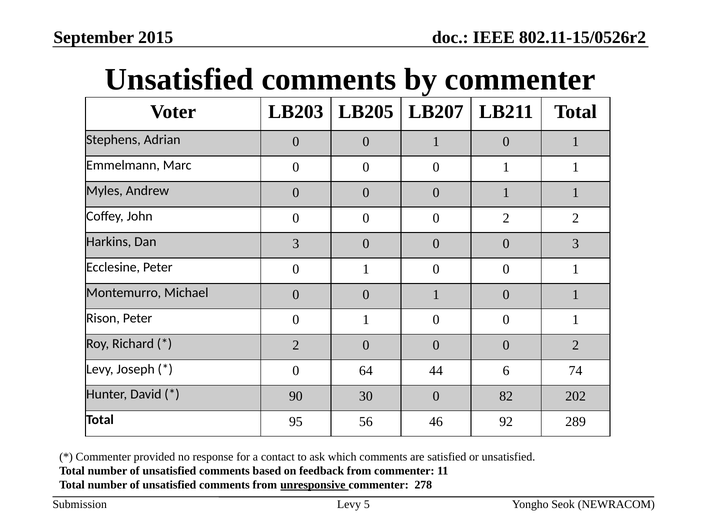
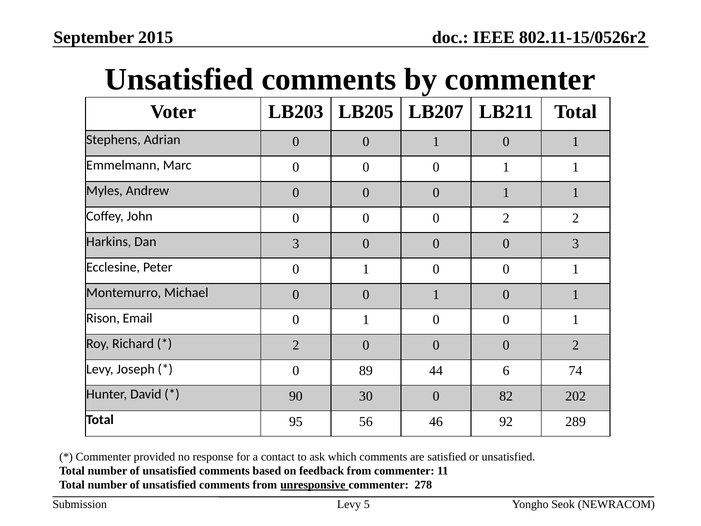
Rison Peter: Peter -> Email
64: 64 -> 89
